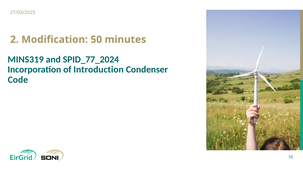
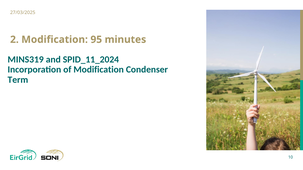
50: 50 -> 95
SPID_77_2024: SPID_77_2024 -> SPID_11_2024
of Introduction: Introduction -> Modification
Code: Code -> Term
